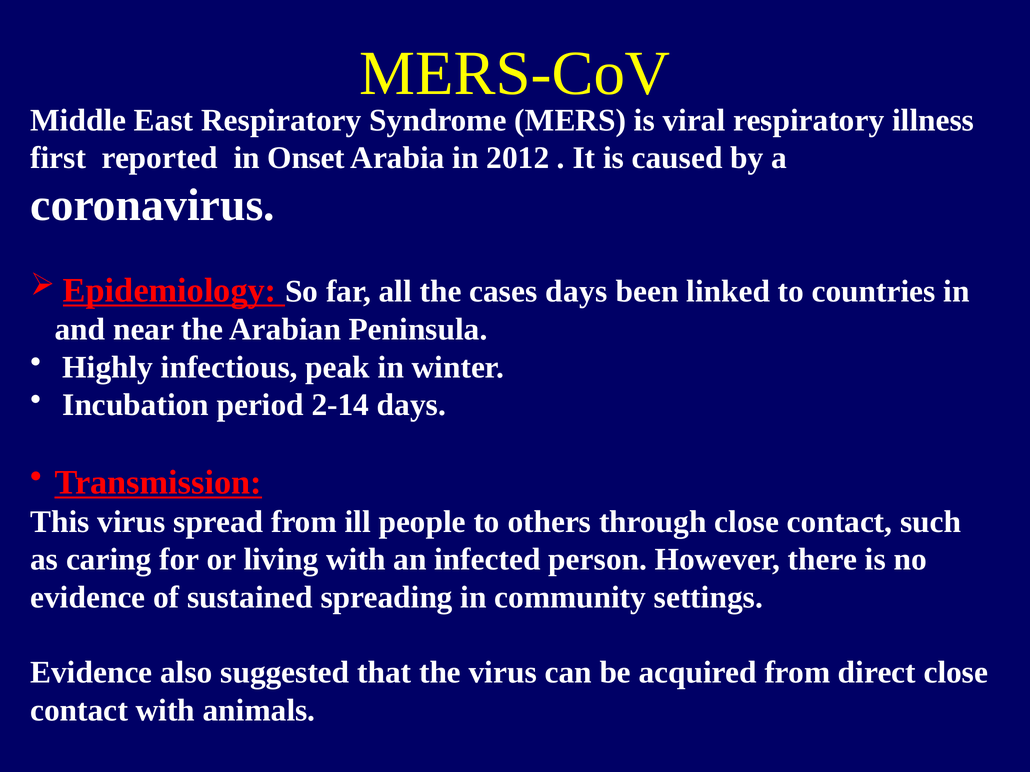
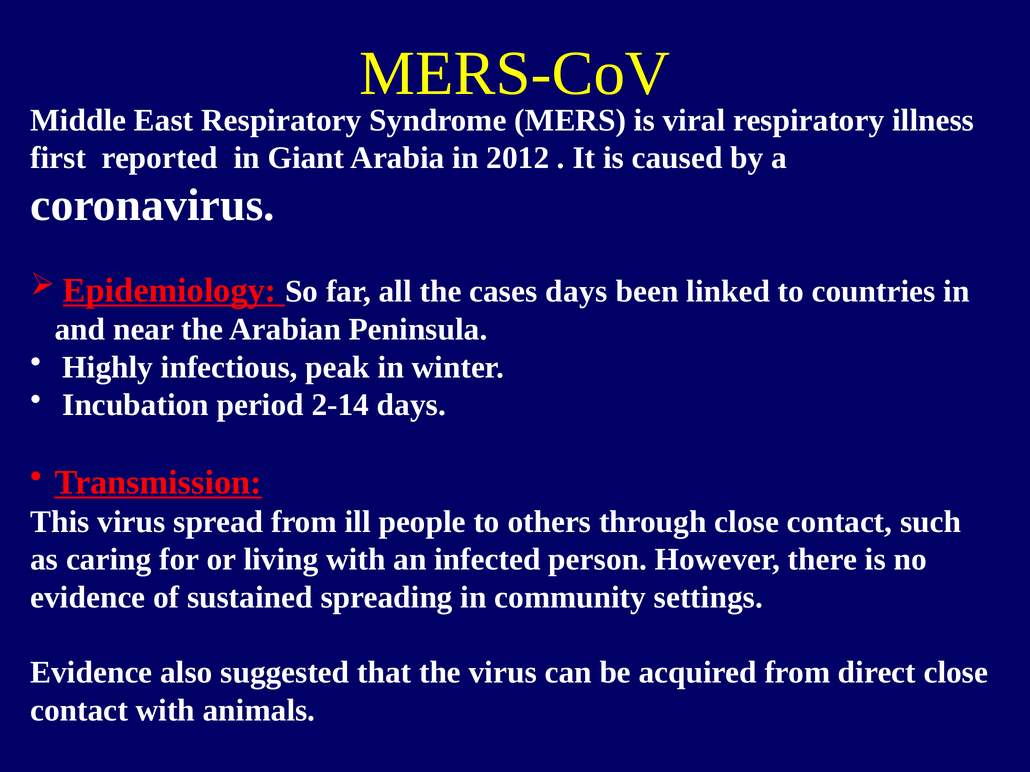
Onset: Onset -> Giant
